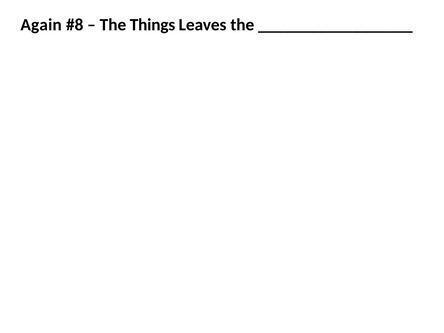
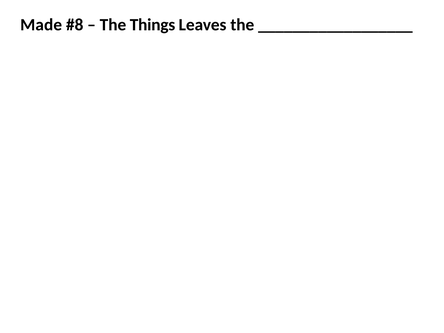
Again: Again -> Made
